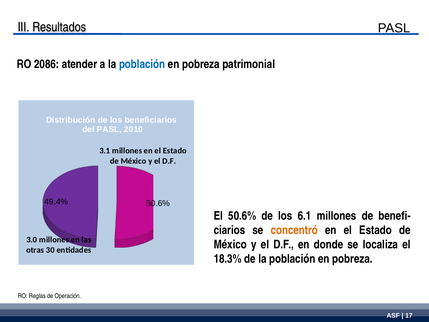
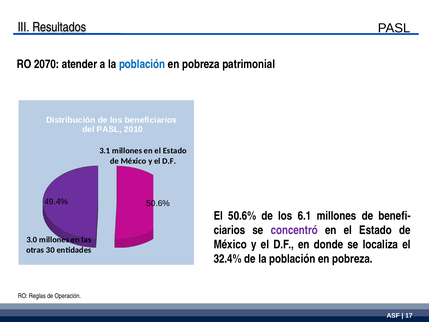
2086: 2086 -> 2070
concentró colour: orange -> purple
18.3%: 18.3% -> 32.4%
